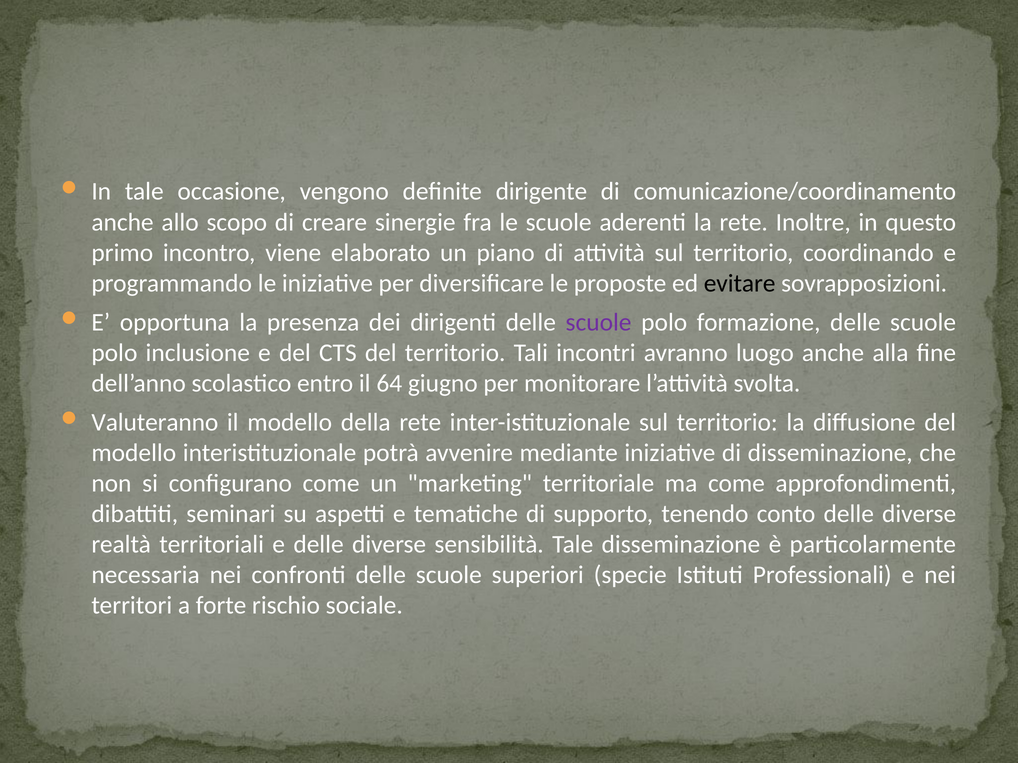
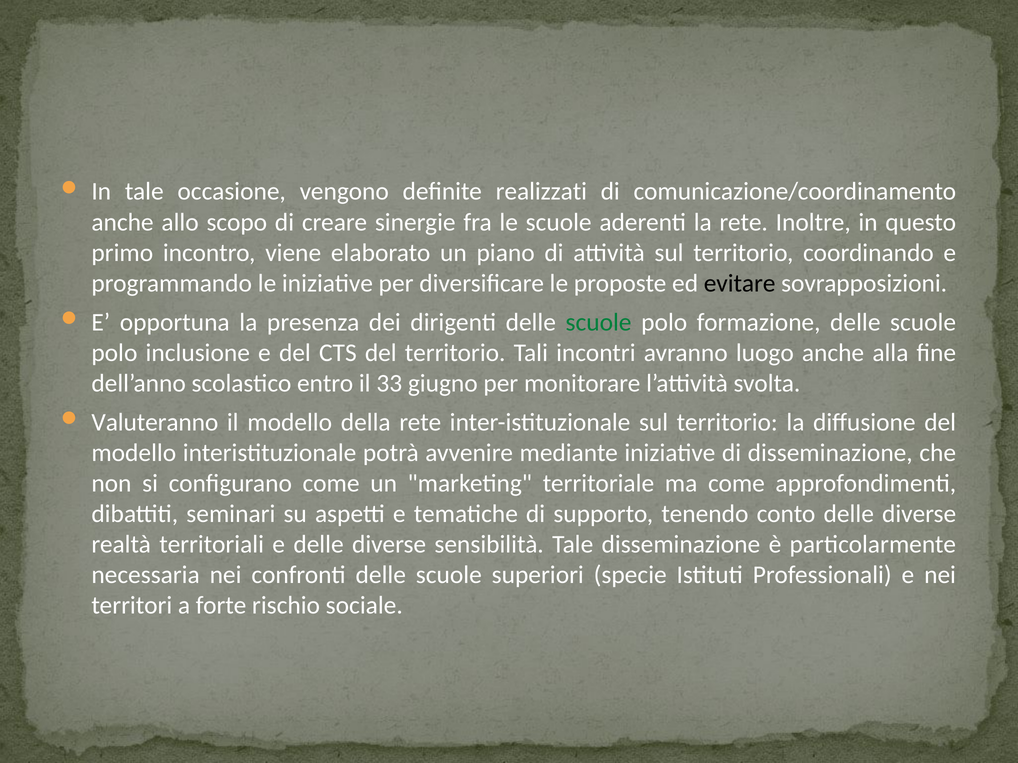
dirigente: dirigente -> realizzati
scuole at (599, 322) colour: purple -> green
64: 64 -> 33
